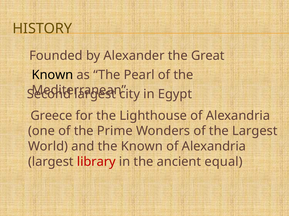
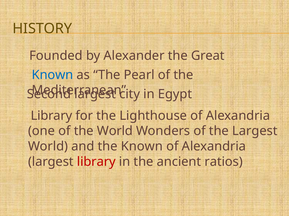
Known at (52, 75) colour: black -> blue
Greece at (51, 116): Greece -> Library
the Prime: Prime -> World
equal: equal -> ratios
